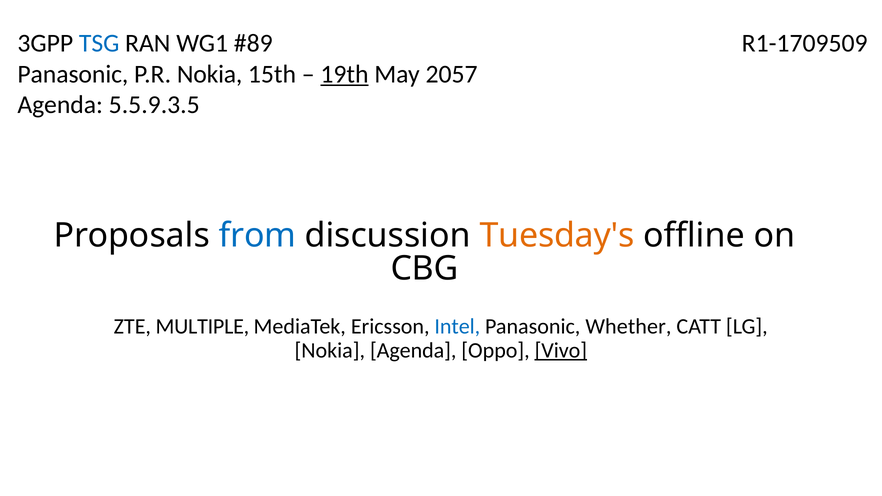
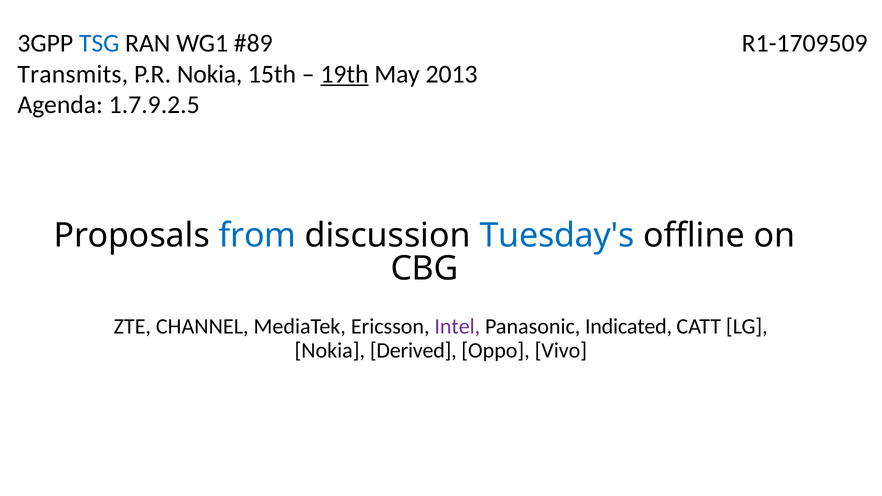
Panasonic at (73, 74): Panasonic -> Transmits
2057: 2057 -> 2013
5.5.9.3.5: 5.5.9.3.5 -> 1.7.9.2.5
Tuesday's colour: orange -> blue
MULTIPLE: MULTIPLE -> CHANNEL
Intel colour: blue -> purple
Whether: Whether -> Indicated
Nokia Agenda: Agenda -> Derived
Vivo underline: present -> none
